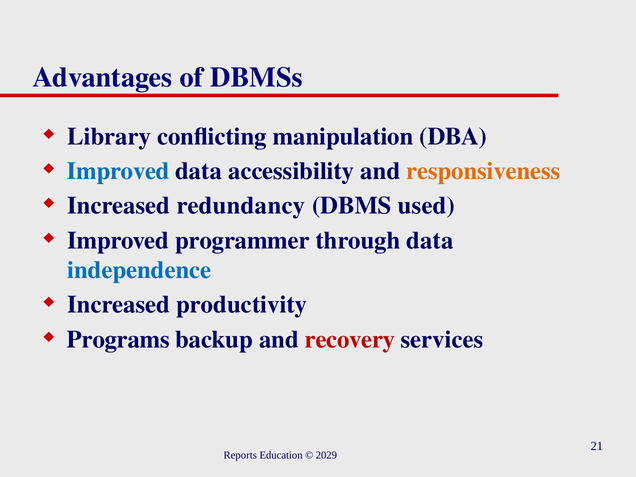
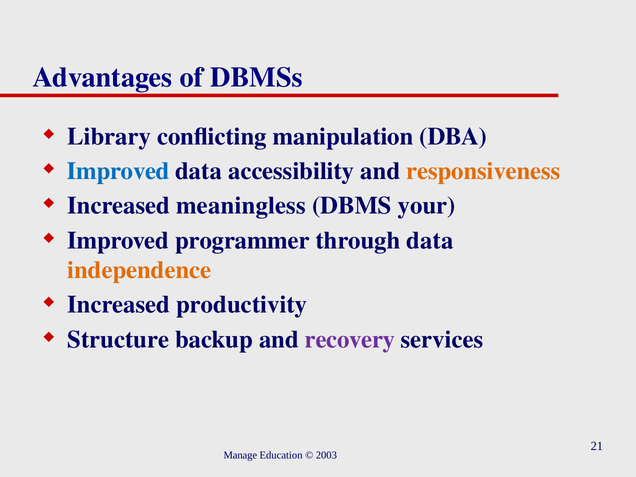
redundancy: redundancy -> meaningless
used: used -> your
independence colour: blue -> orange
Programs: Programs -> Structure
recovery colour: red -> purple
Reports: Reports -> Manage
2029: 2029 -> 2003
